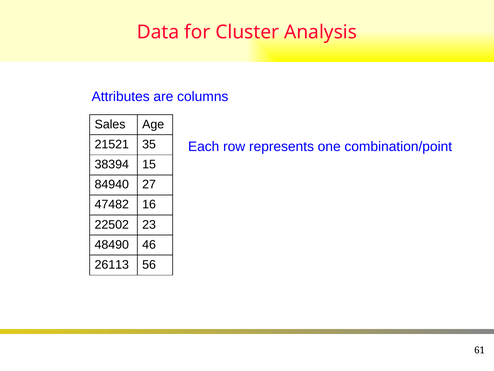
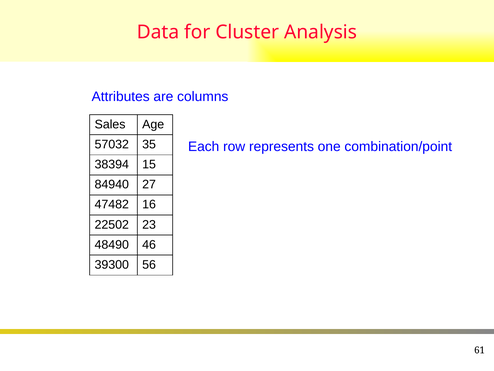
21521: 21521 -> 57032
26113: 26113 -> 39300
